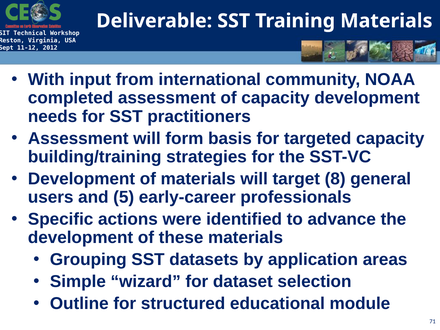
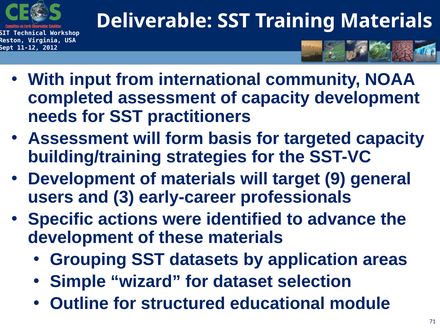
8: 8 -> 9
5: 5 -> 3
